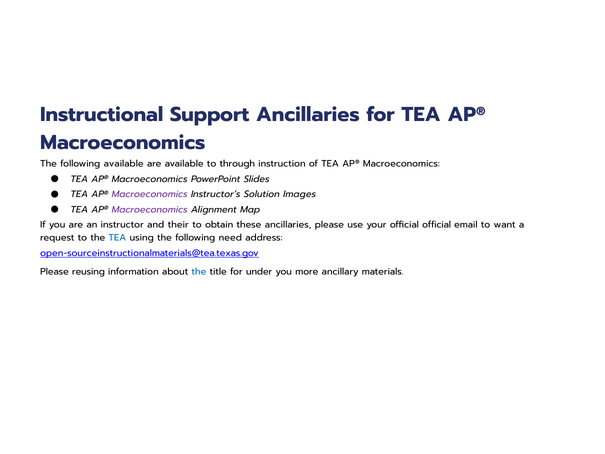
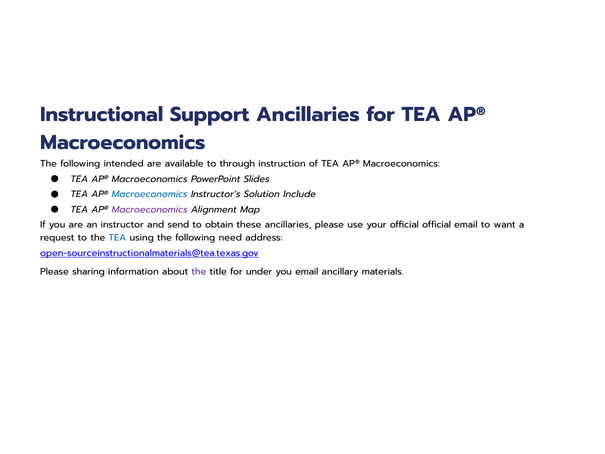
following available: available -> intended
Macroeconomics at (150, 194) colour: purple -> blue
Images: Images -> Include
their: their -> send
reusing: reusing -> sharing
the at (199, 271) colour: blue -> purple
you more: more -> email
